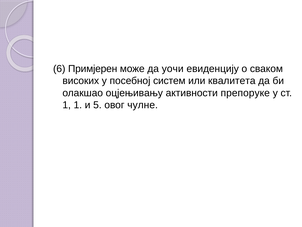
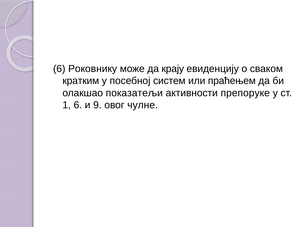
Примјерен: Примјерен -> Роковнику
уочи: уочи -> крају
високих: високих -> кратким
квалитета: квалитета -> праћењем
оцјењивању: оцјењивању -> показатељи
1 1: 1 -> 6
5: 5 -> 9
